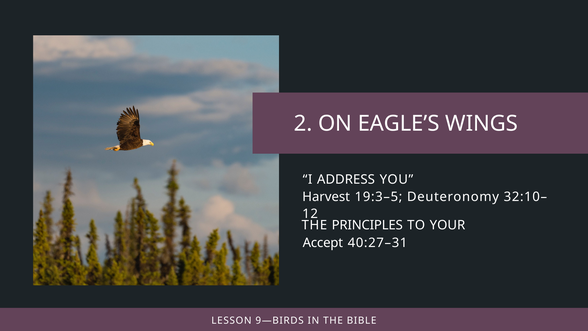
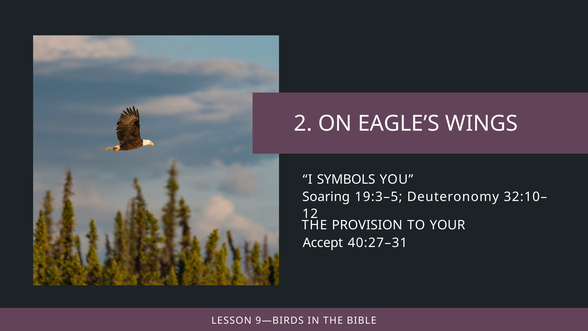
ADDRESS: ADDRESS -> SYMBOLS
Harvest: Harvest -> Soaring
PRINCIPLES: PRINCIPLES -> PROVISION
